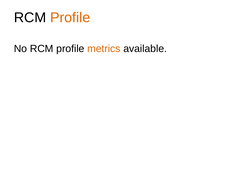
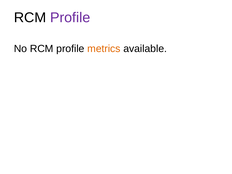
Profile at (70, 18) colour: orange -> purple
